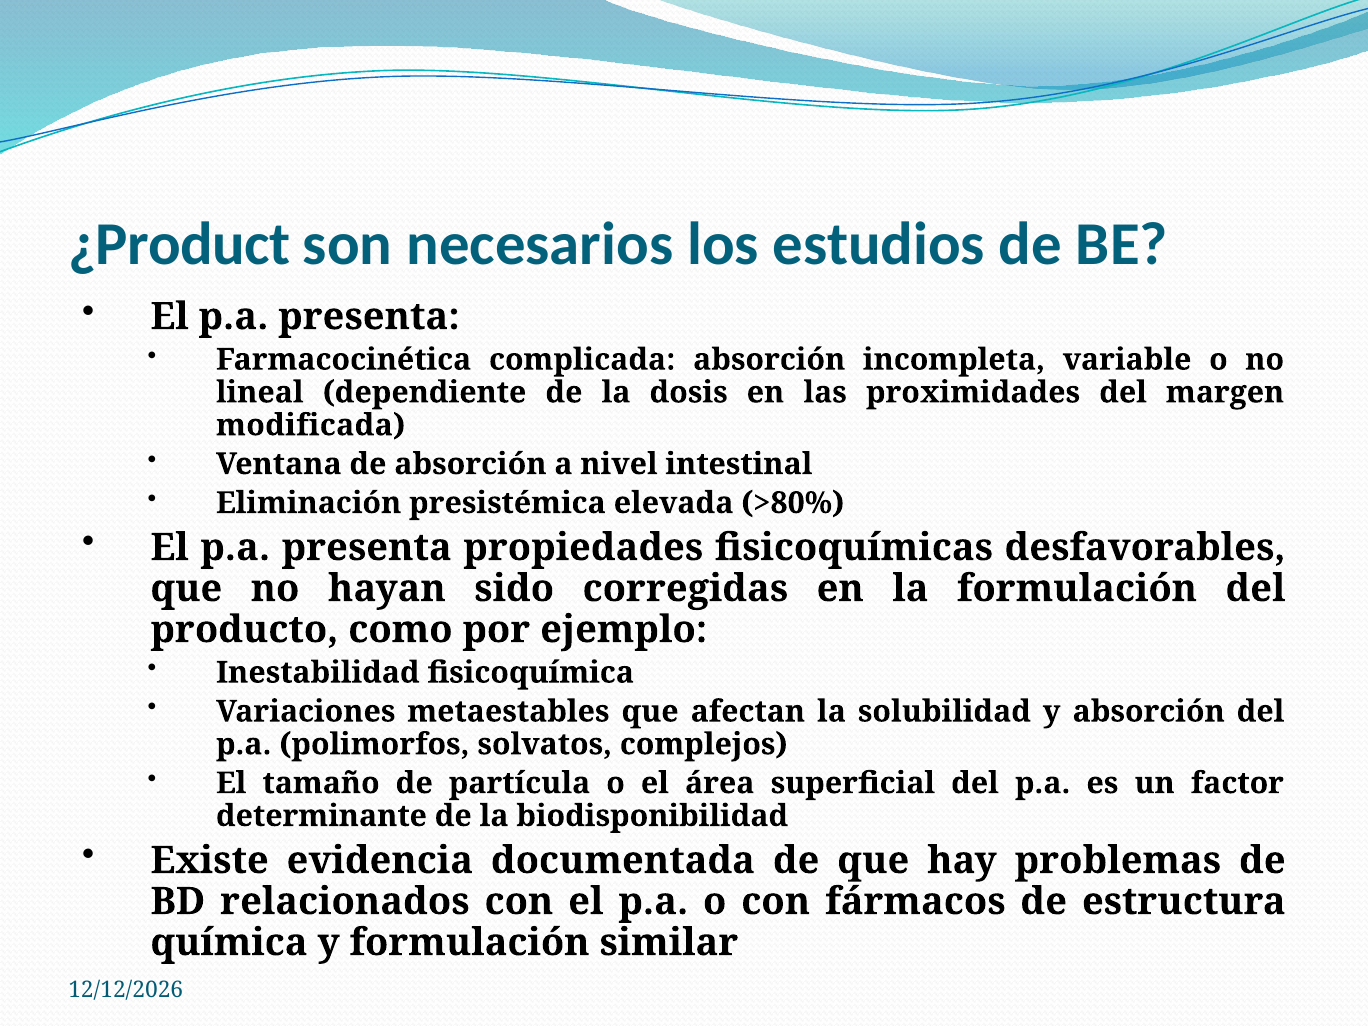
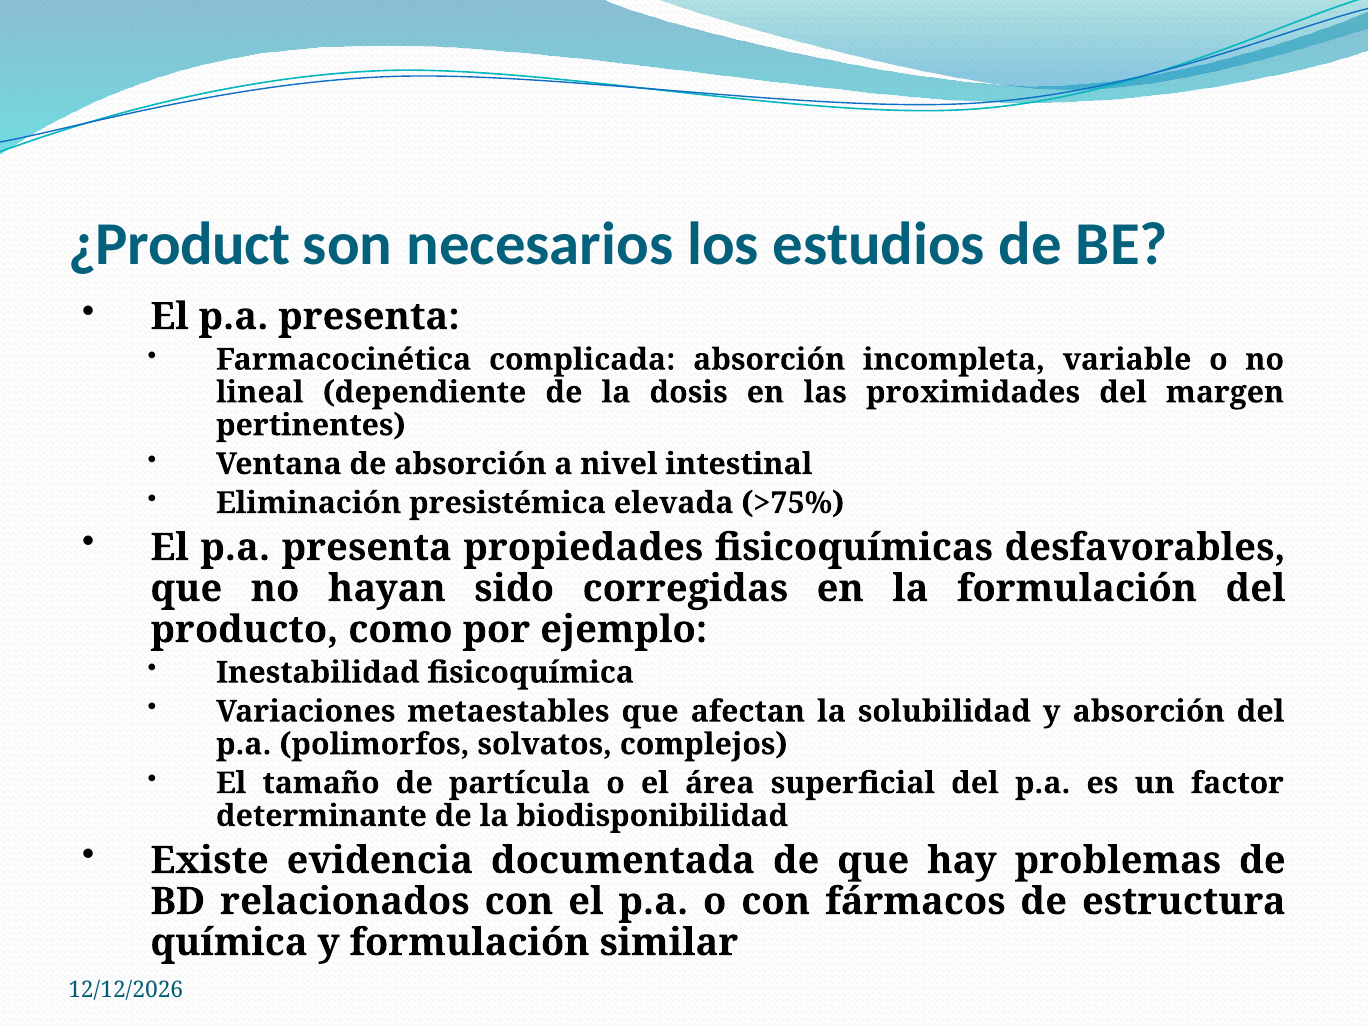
modificada: modificada -> pertinentes
>80%: >80% -> >75%
